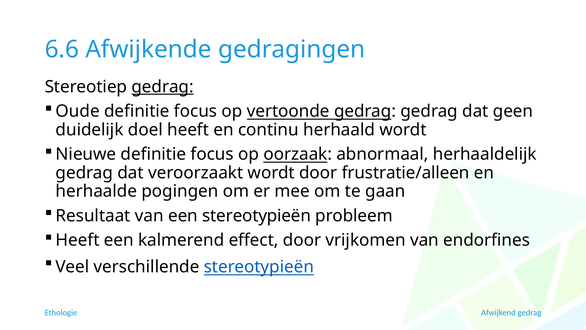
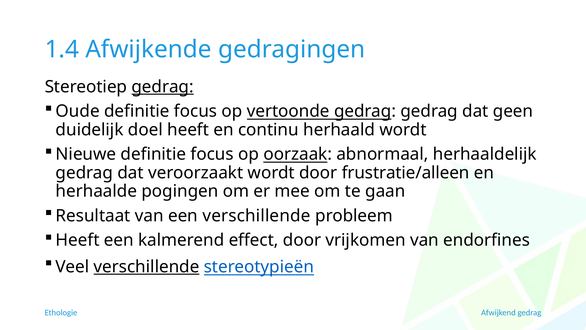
6.6: 6.6 -> 1.4
een stereotypieën: stereotypieën -> verschillende
verschillende at (147, 267) underline: none -> present
